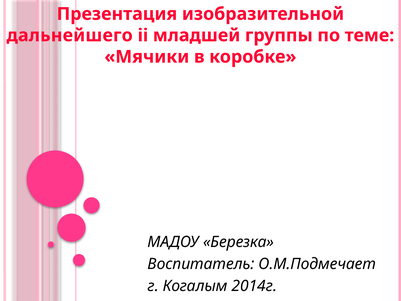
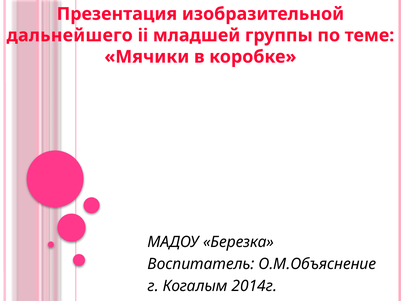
О.М.Подмечает: О.М.Подмечает -> О.М.Объяснение
